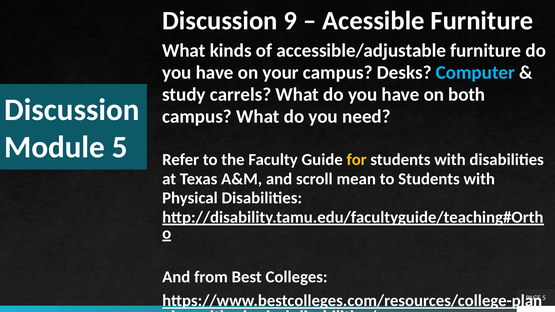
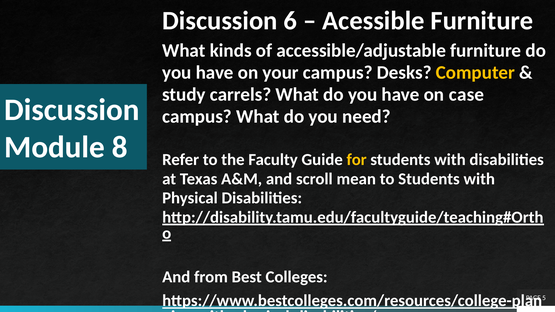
9: 9 -> 6
Computer colour: light blue -> yellow
both: both -> case
Module 5: 5 -> 8
